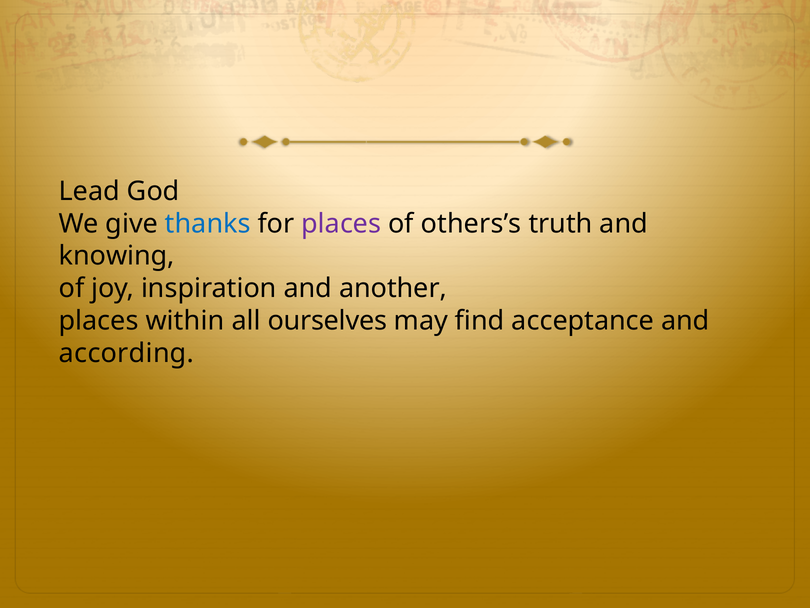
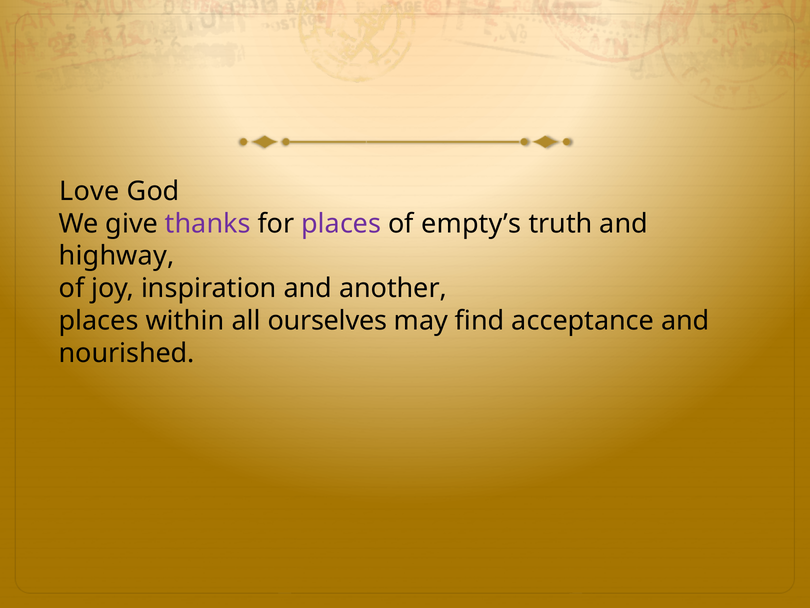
Lead: Lead -> Love
thanks colour: blue -> purple
others’s: others’s -> empty’s
knowing: knowing -> highway
according: according -> nourished
